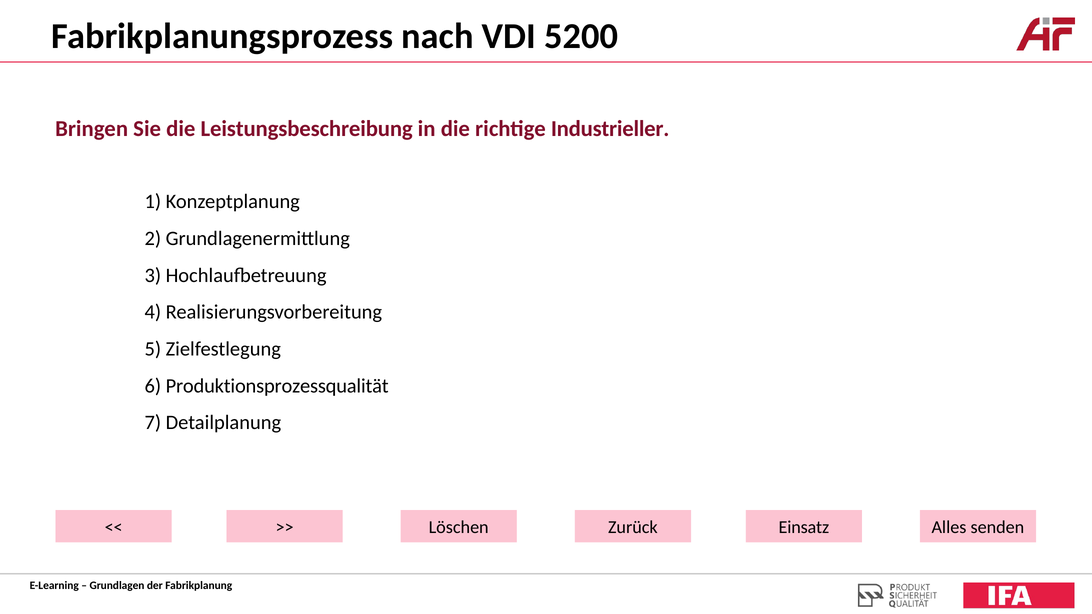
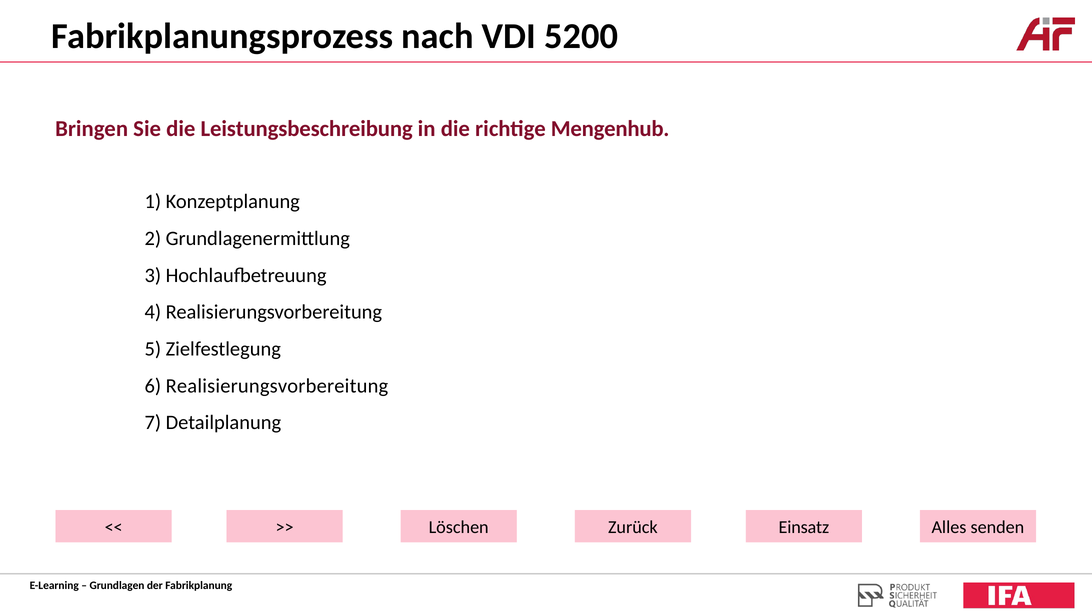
Industrieller: Industrieller -> Mengenhub
6 Produktionsprozessqualität: Produktionsprozessqualität -> Realisierungsvorbereitung
